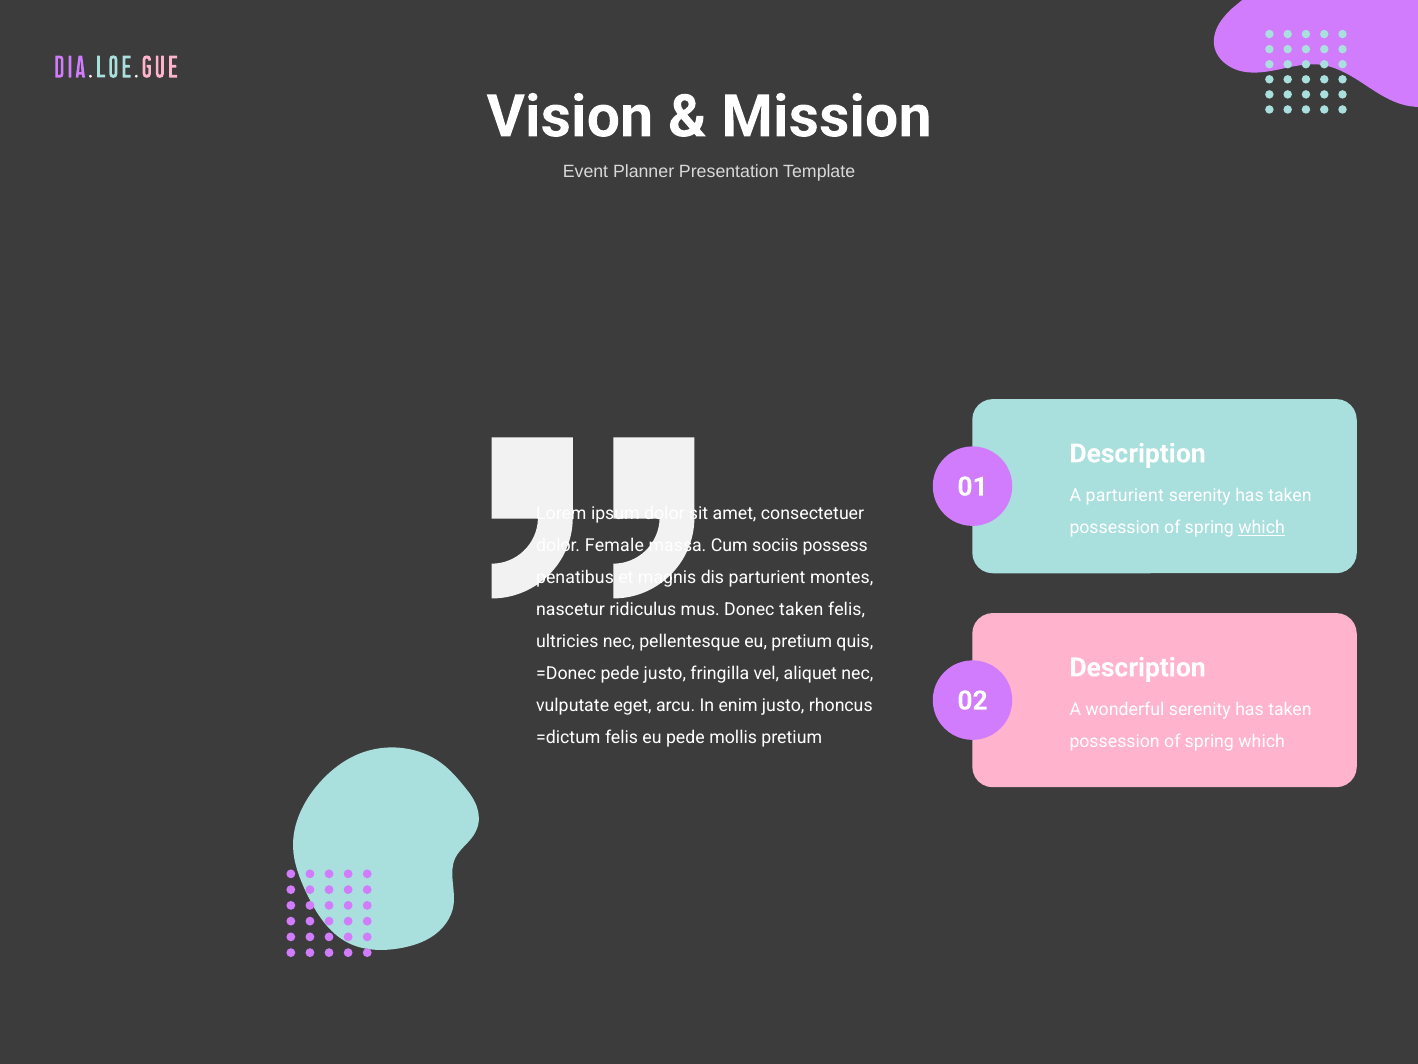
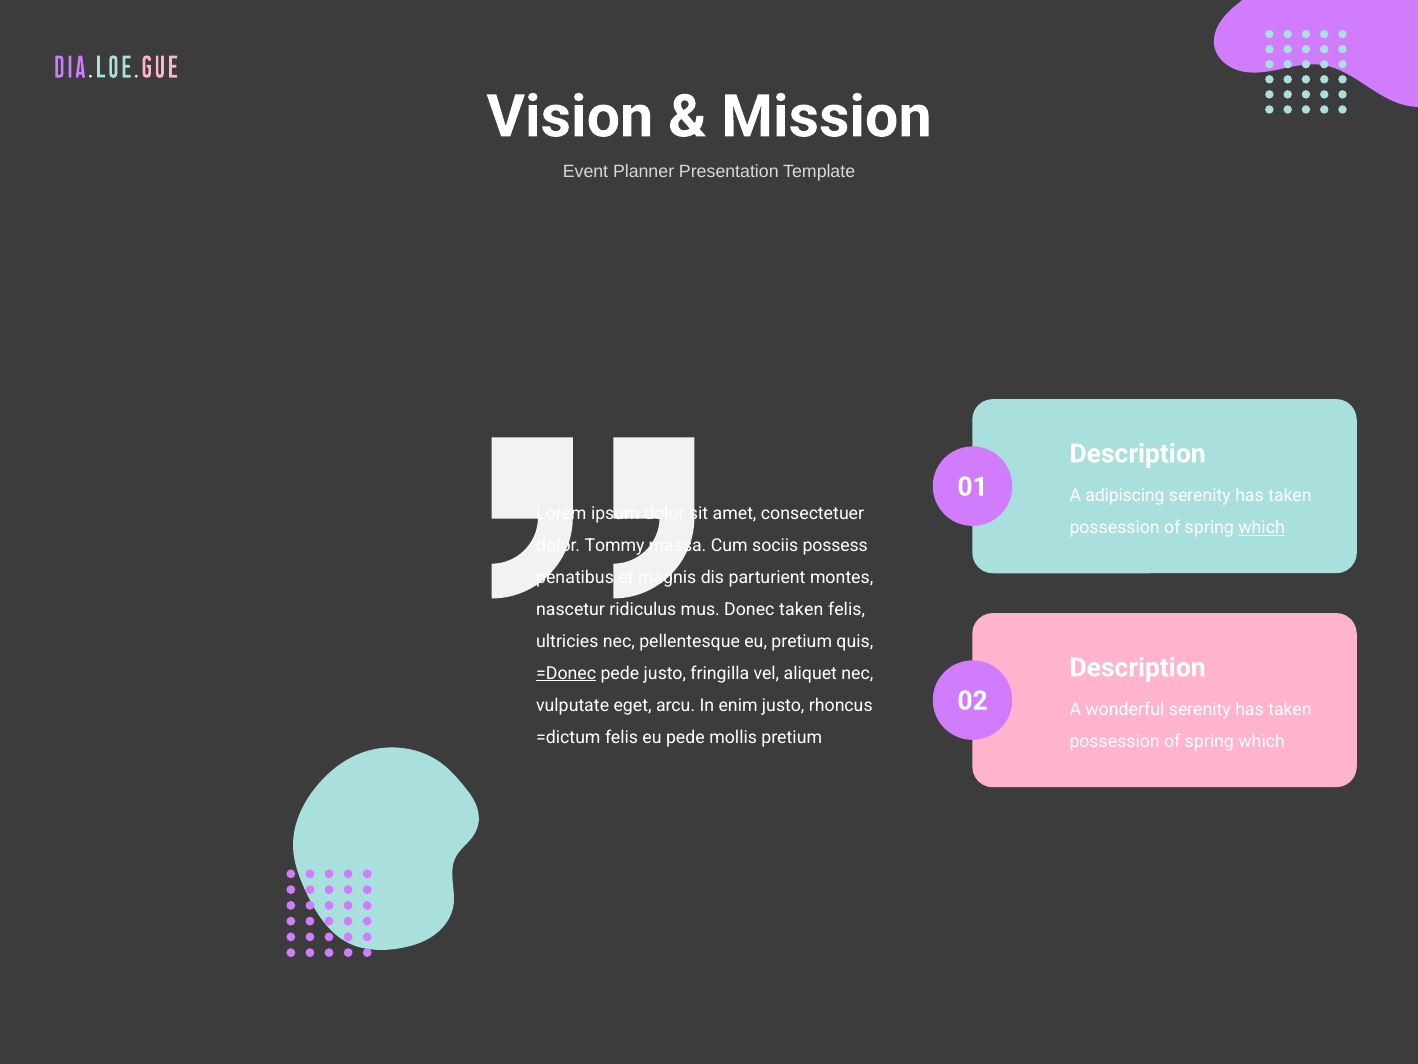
A parturient: parturient -> adipiscing
Female: Female -> Tommy
=Donec underline: none -> present
